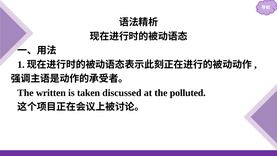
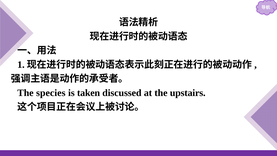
written: written -> species
polluted: polluted -> upstairs
